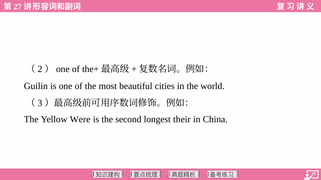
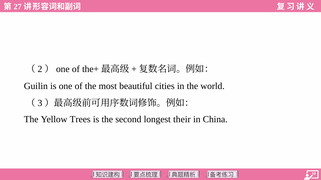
Were: Were -> Trees
